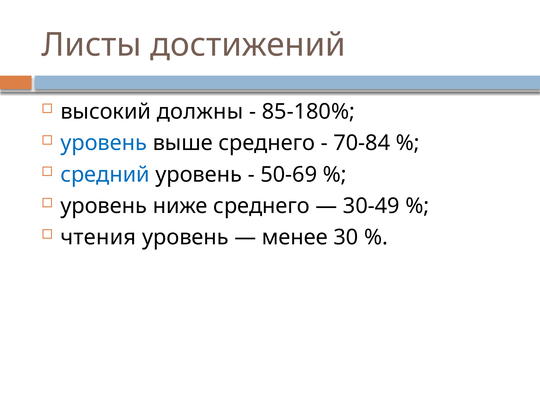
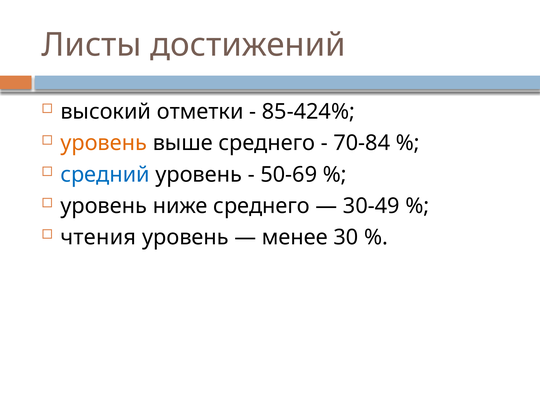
должны: должны -> отметки
85-180%: 85-180% -> 85-424%
уровень at (104, 143) colour: blue -> orange
